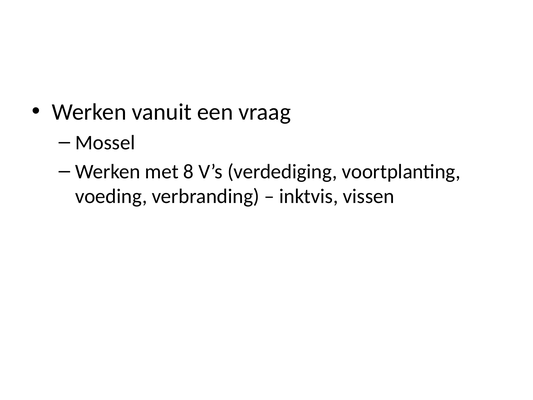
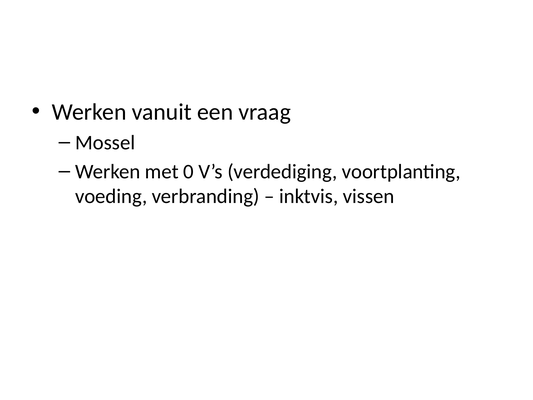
8: 8 -> 0
